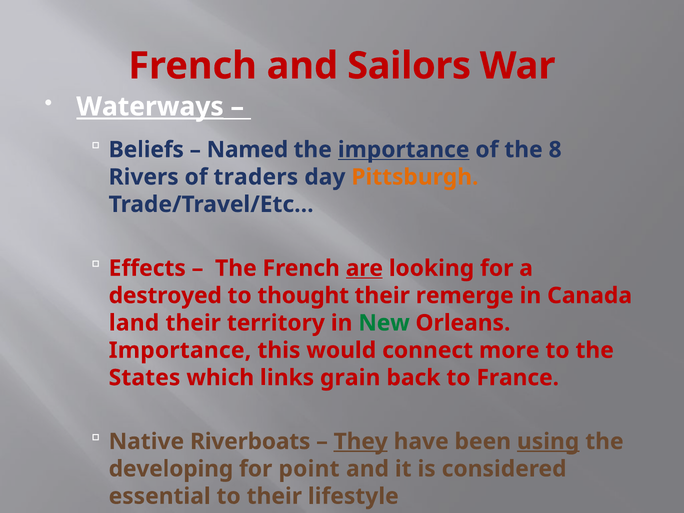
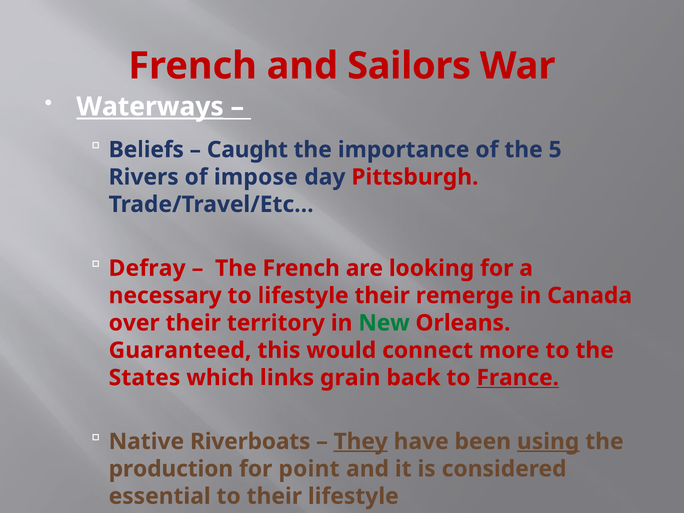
Named: Named -> Caught
importance at (404, 150) underline: present -> none
8: 8 -> 5
traders: traders -> impose
Pittsburgh colour: orange -> red
Effects: Effects -> Defray
are underline: present -> none
destroyed: destroyed -> necessary
to thought: thought -> lifestyle
land: land -> over
Importance at (180, 350): Importance -> Guaranteed
France underline: none -> present
developing: developing -> production
